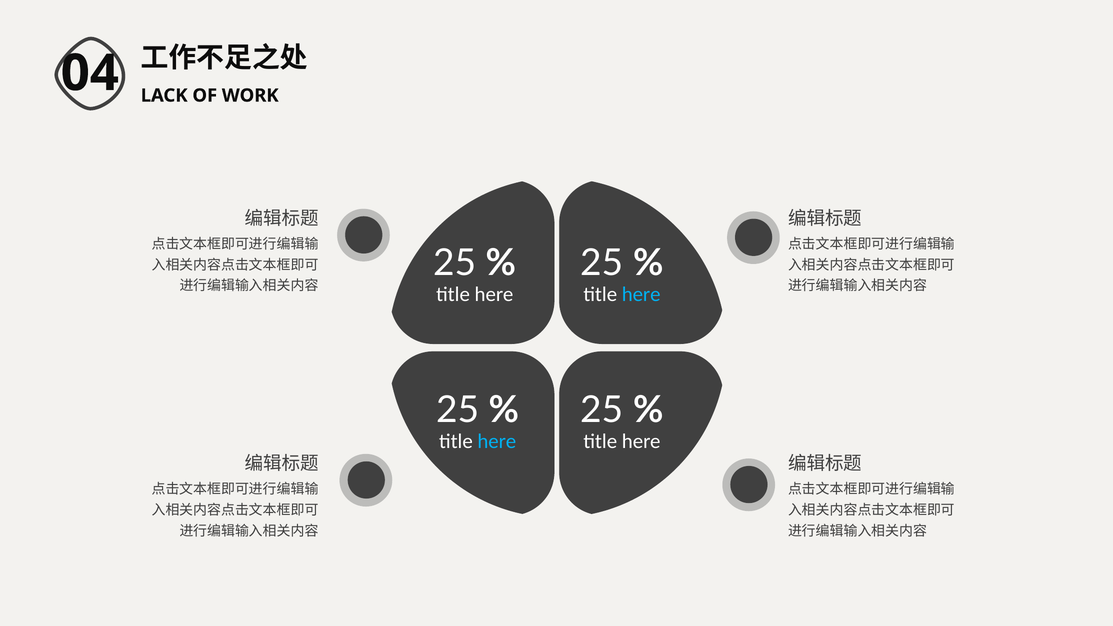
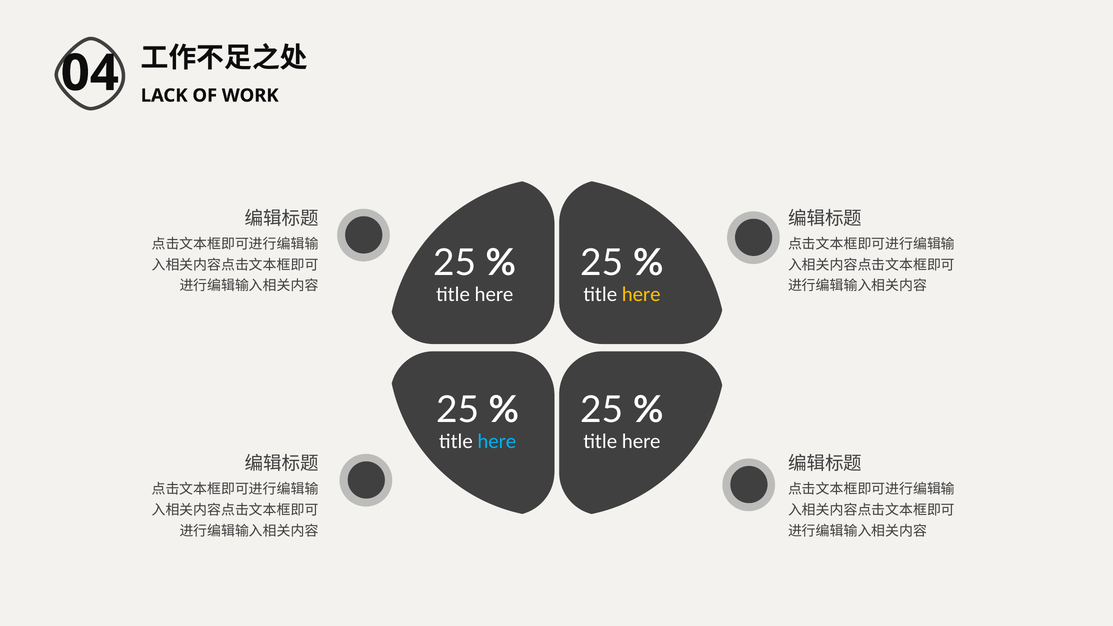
here at (641, 295) colour: light blue -> yellow
